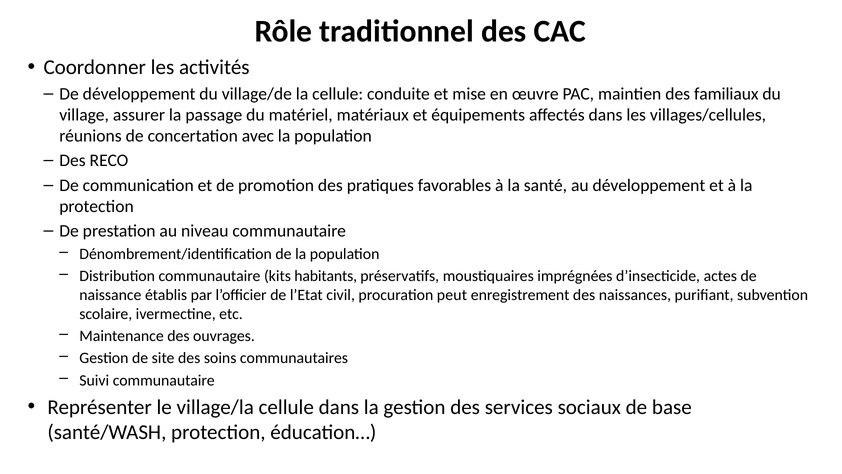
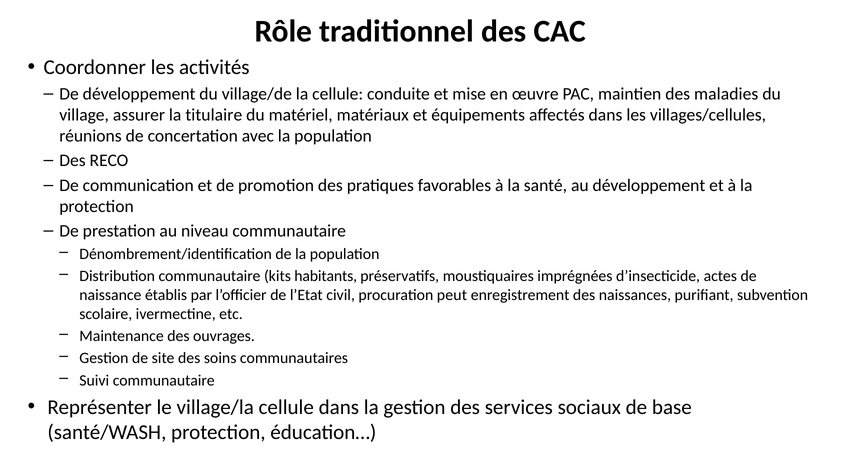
familiaux: familiaux -> maladies
passage: passage -> titulaire
